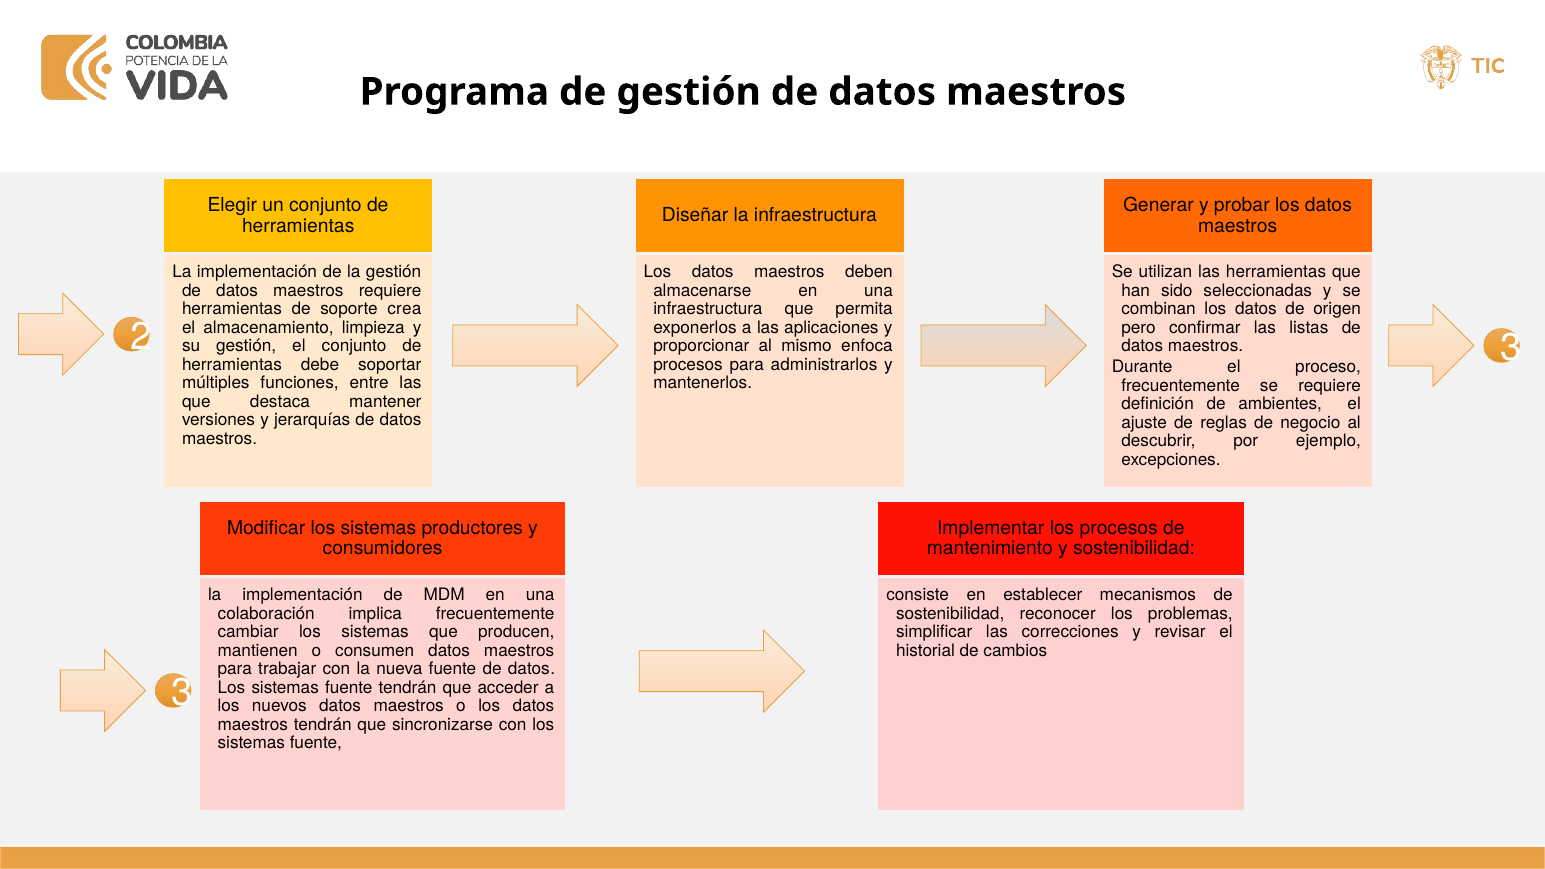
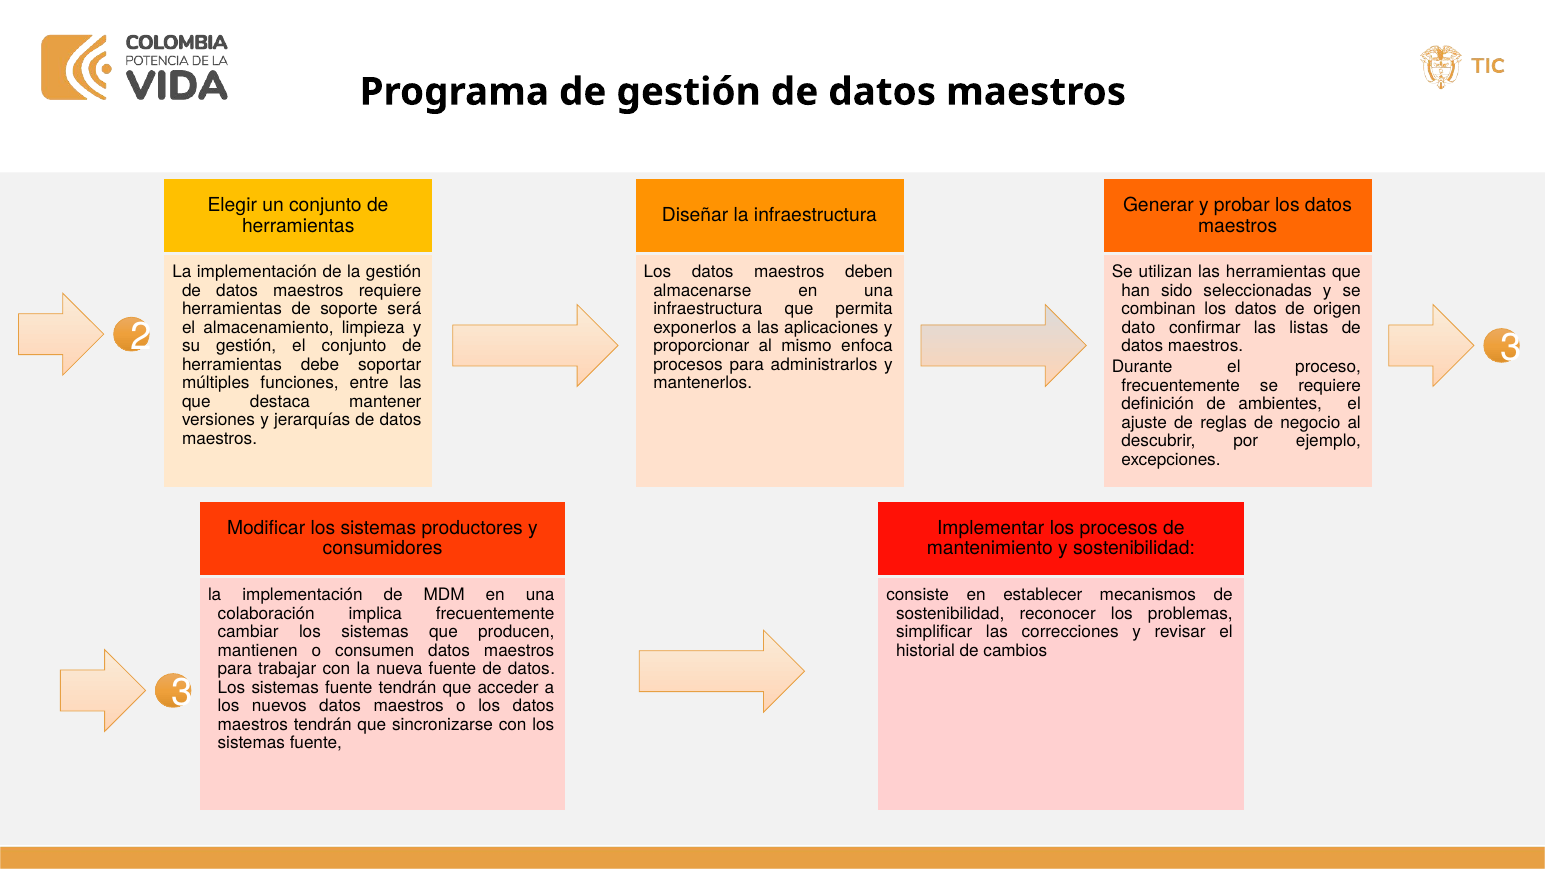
crea: crea -> será
pero: pero -> dato
